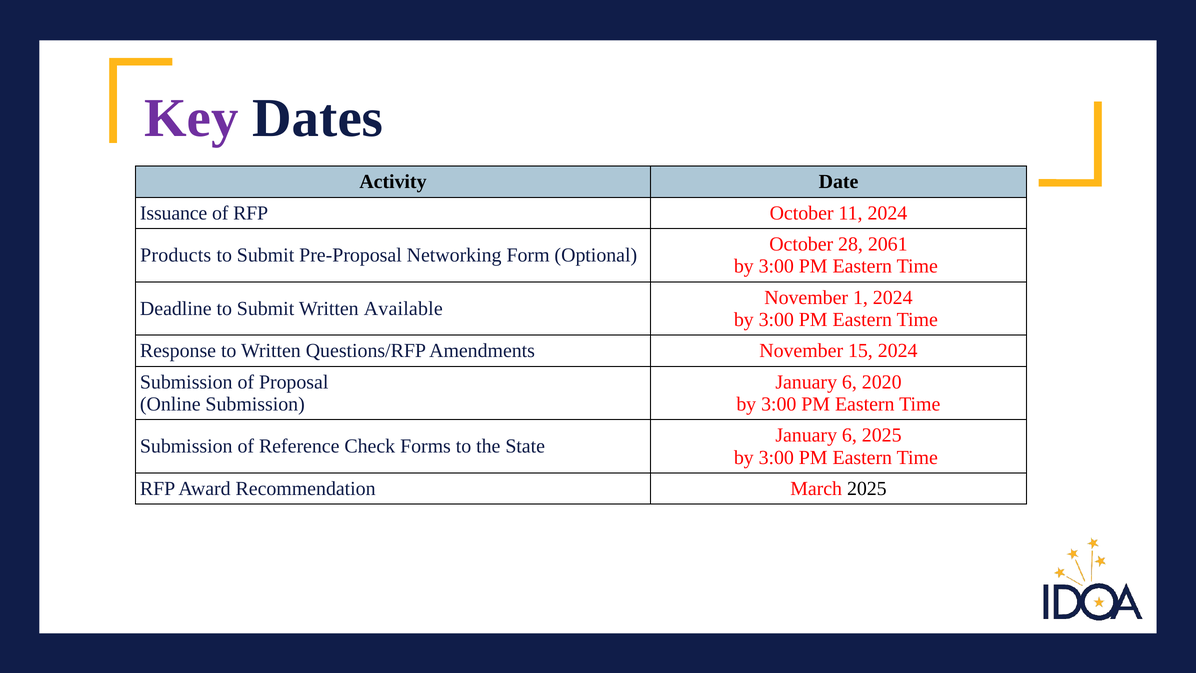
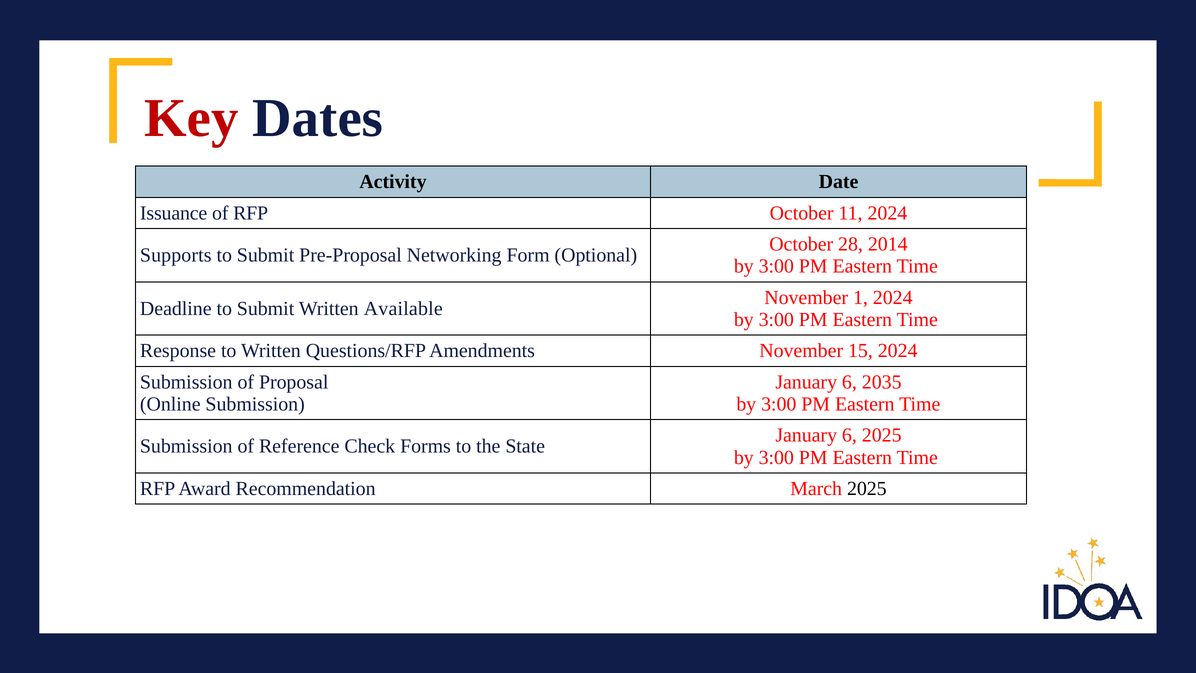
Key colour: purple -> red
2061: 2061 -> 2014
Products: Products -> Supports
2020: 2020 -> 2035
